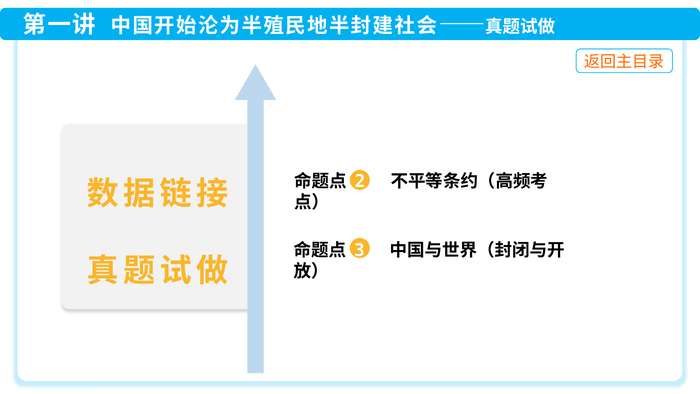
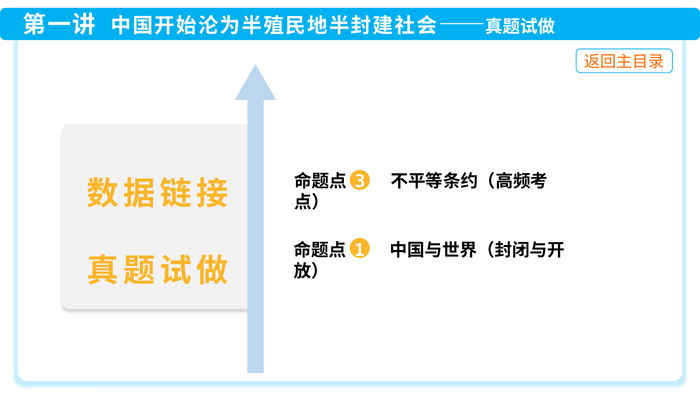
2: 2 -> 3
3: 3 -> 1
